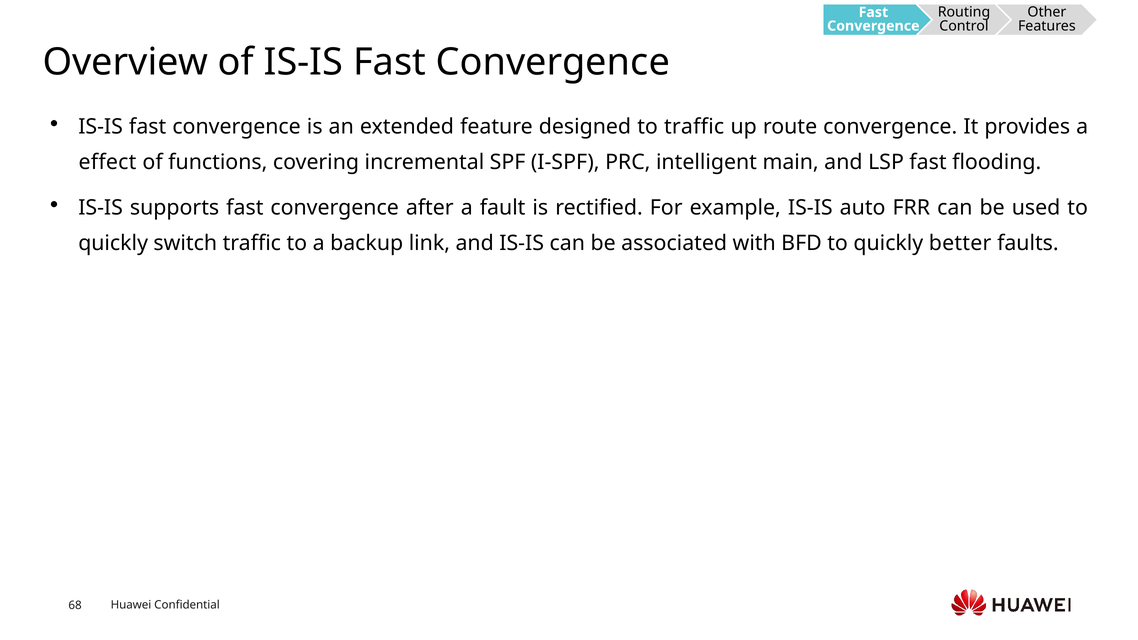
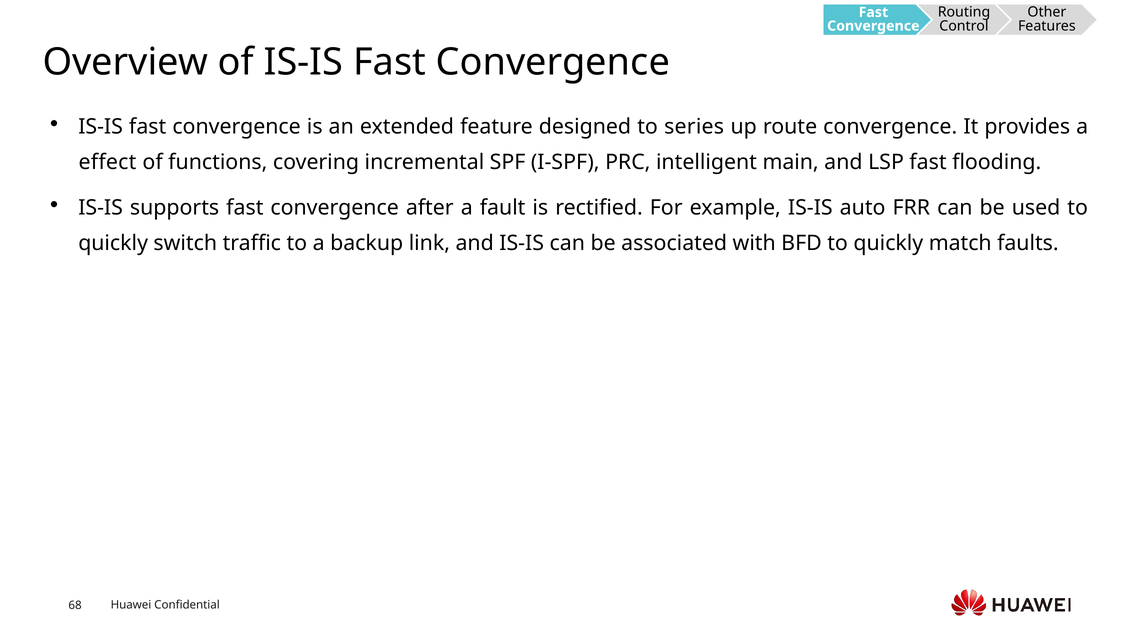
to traffic: traffic -> series
better: better -> match
